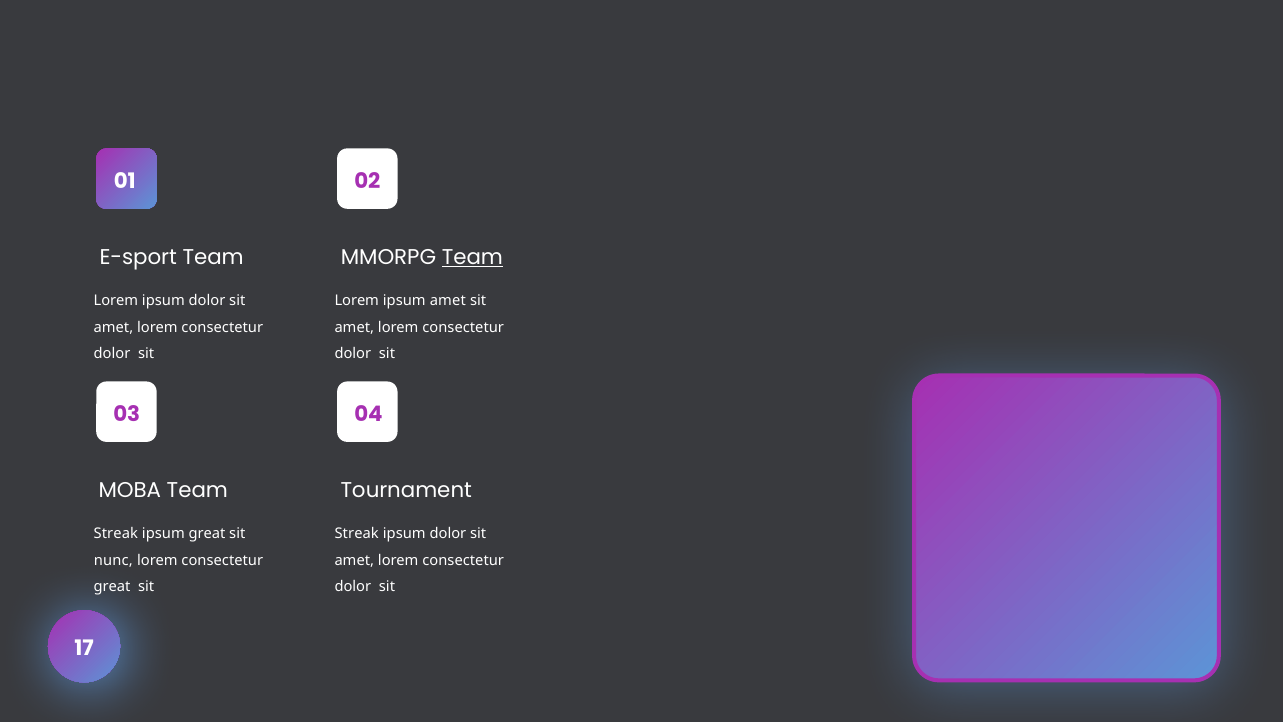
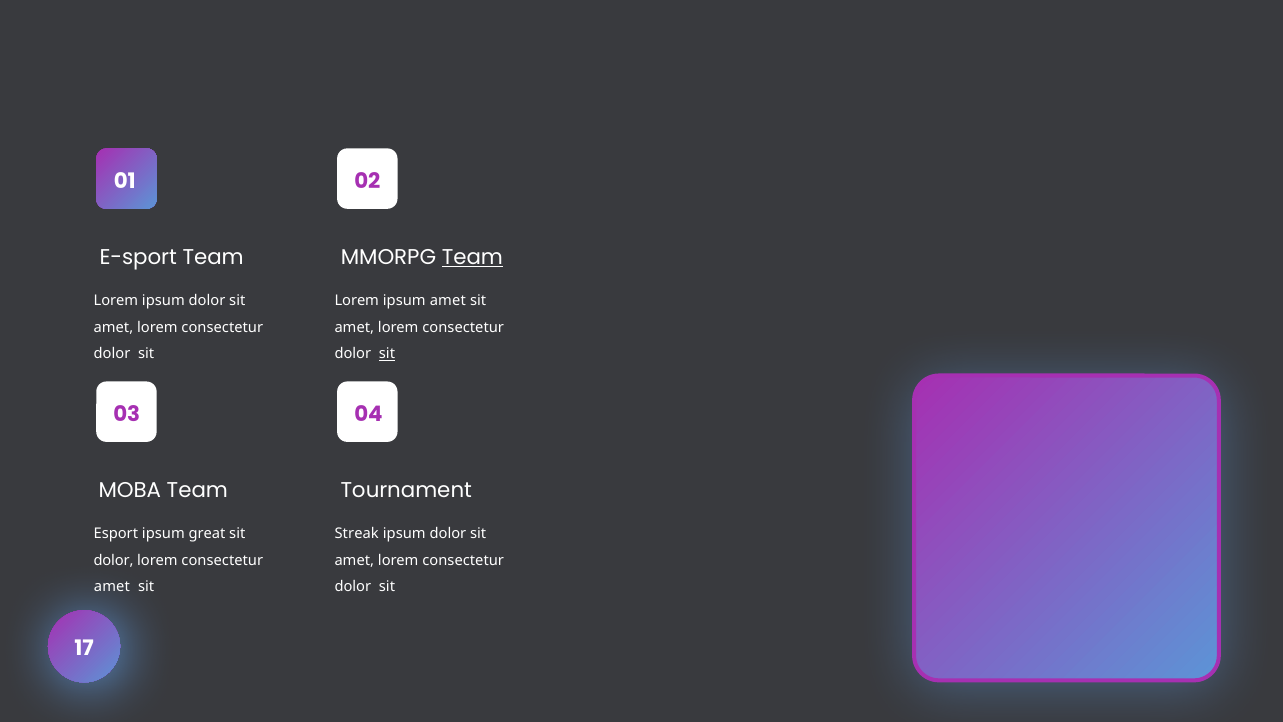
sit at (387, 354) underline: none -> present
Streak at (116, 534): Streak -> Esport
nunc at (113, 560): nunc -> dolor
great at (112, 587): great -> amet
